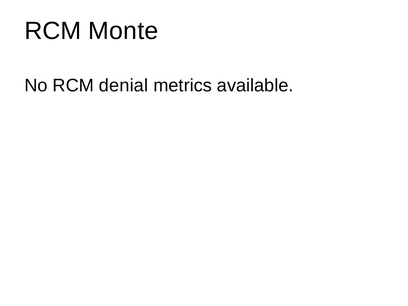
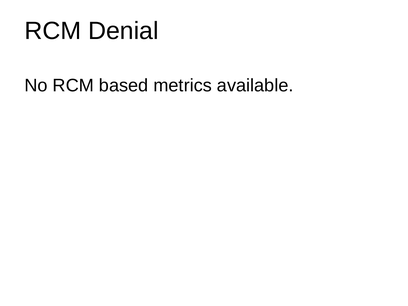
Monte: Monte -> Denial
denial: denial -> based
